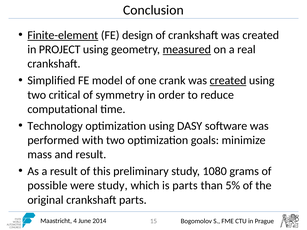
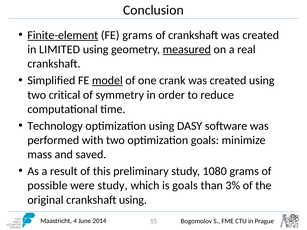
FE design: design -> grams
PROJECT: PROJECT -> LIMITED
model underline: none -> present
created at (228, 81) underline: present -> none
and result: result -> saved
is parts: parts -> goals
5%: 5% -> 3%
crankshaft parts: parts -> using
